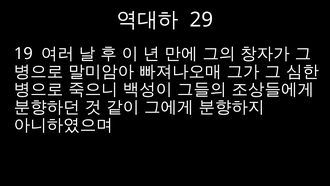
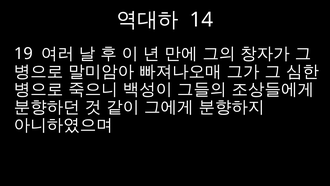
29: 29 -> 14
